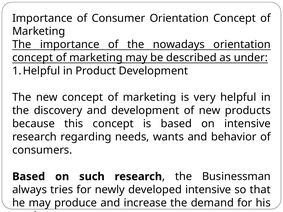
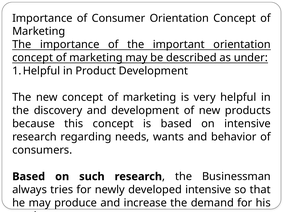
nowadays: nowadays -> important
